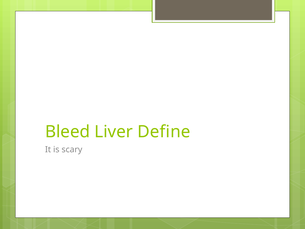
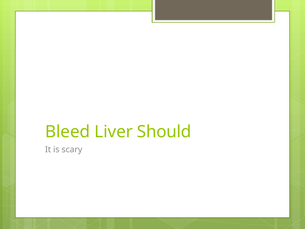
Define: Define -> Should
